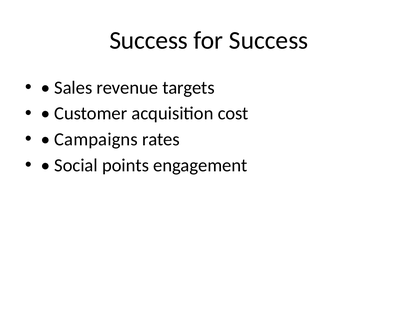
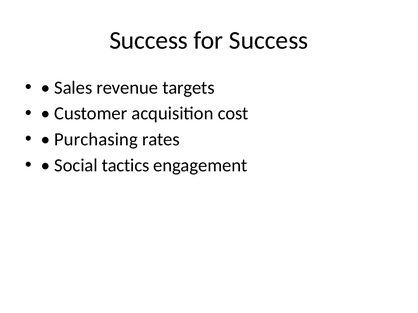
Campaigns: Campaigns -> Purchasing
points: points -> tactics
